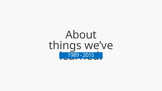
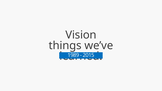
About: About -> Vision
